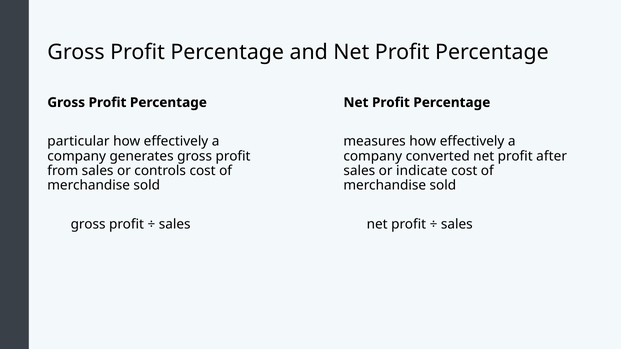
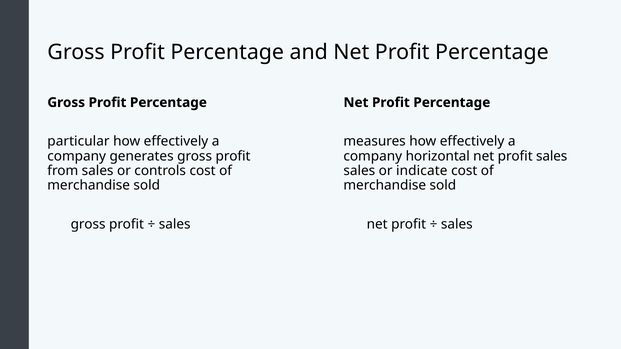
converted: converted -> horizontal
profit after: after -> sales
